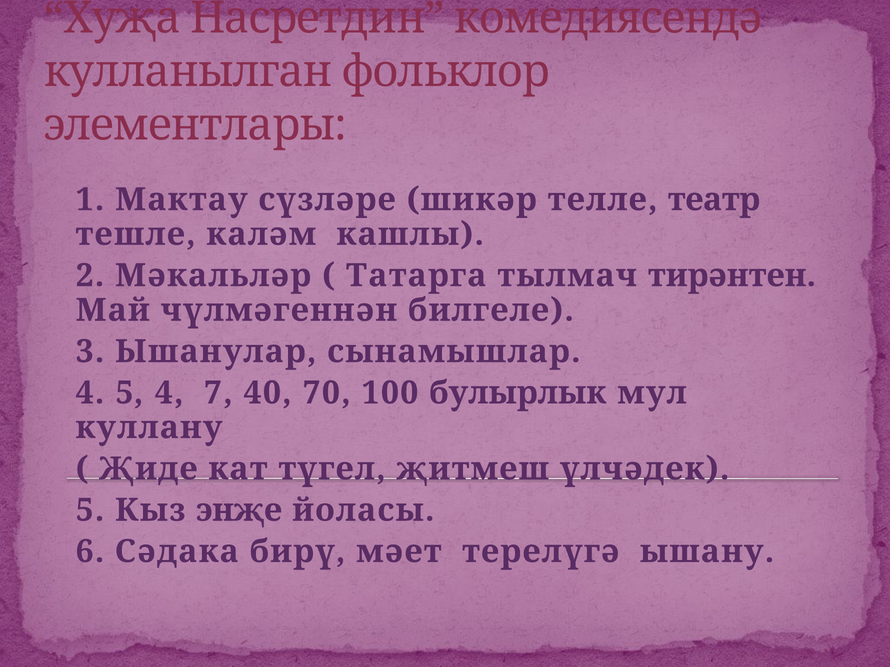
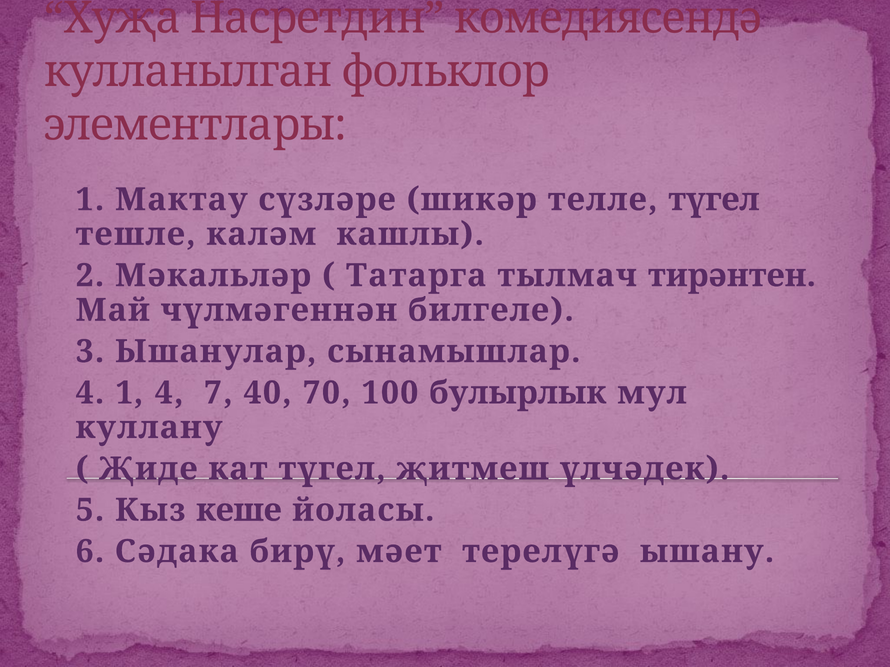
телле театр: театр -> түгел
4 5: 5 -> 1
энҗе: энҗе -> кеше
